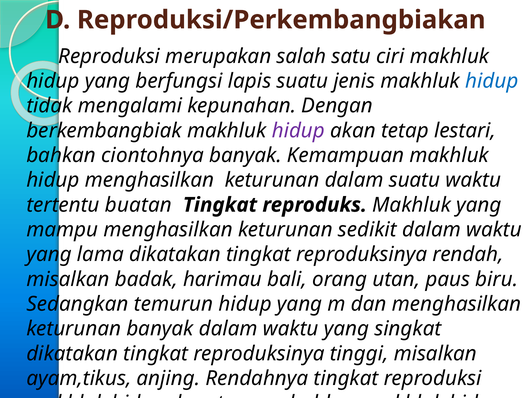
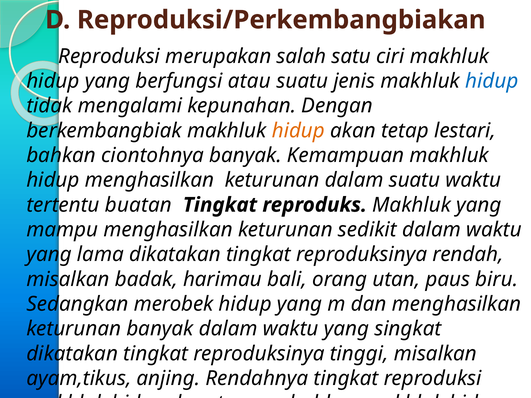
lapis: lapis -> atau
hidup at (298, 131) colour: purple -> orange
temurun: temurun -> merobek
